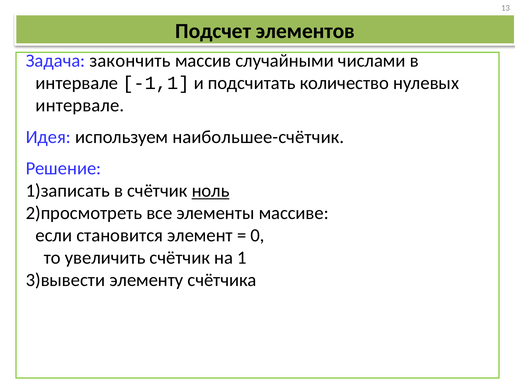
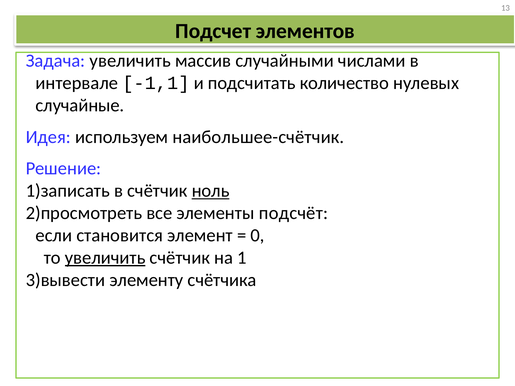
Задача закончить: закончить -> увеличить
интервале at (80, 105): интервале -> случайные
массиве: массиве -> подсчёт
увеличить at (105, 258) underline: none -> present
